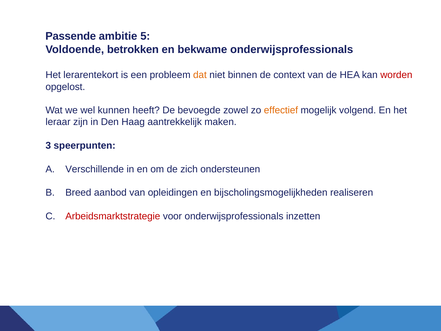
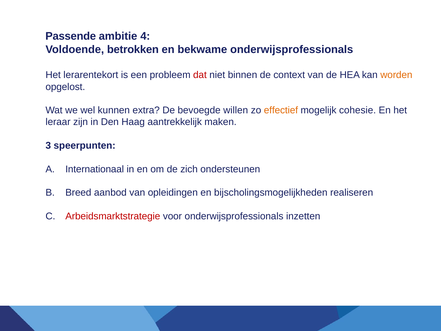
5: 5 -> 4
dat colour: orange -> red
worden colour: red -> orange
heeft: heeft -> extra
zowel: zowel -> willen
volgend: volgend -> cohesie
Verschillende: Verschillende -> Internationaal
